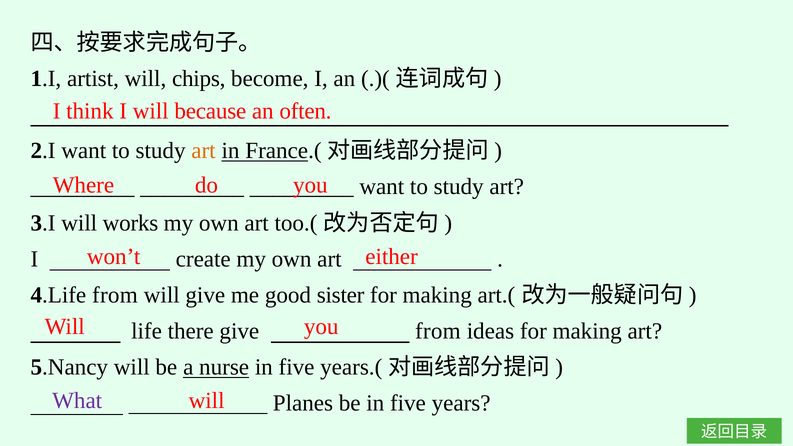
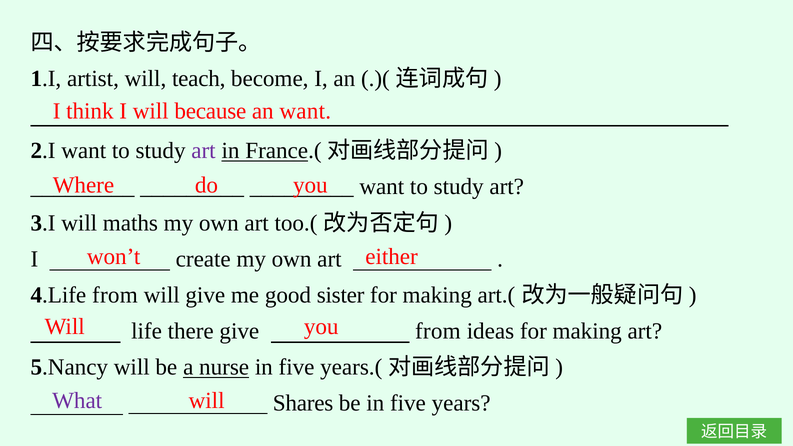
chips: chips -> teach
an often: often -> want
art at (203, 151) colour: orange -> purple
works: works -> maths
Planes: Planes -> Shares
